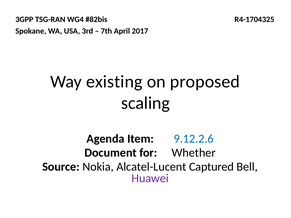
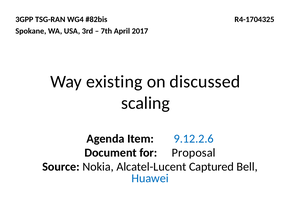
proposed: proposed -> discussed
Whether: Whether -> Proposal
Huawei colour: purple -> blue
